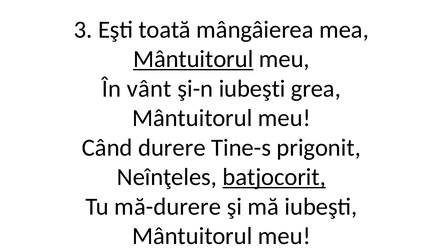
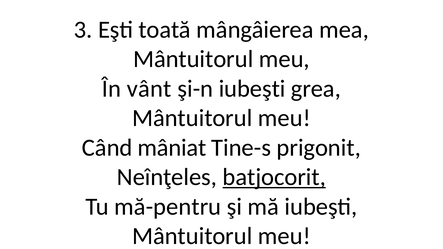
Mântuitorul at (193, 59) underline: present -> none
durere: durere -> mâniat
mă-durere: mă-durere -> mă-pentru
